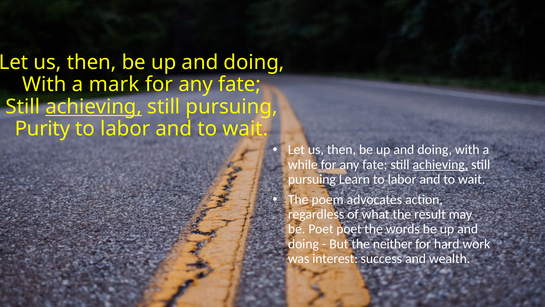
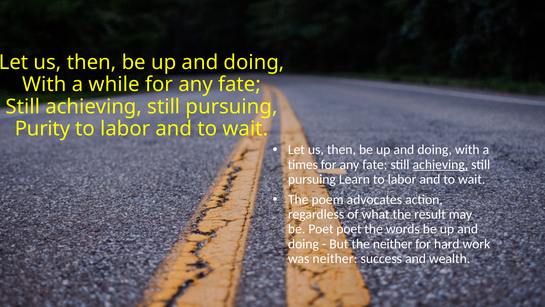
mark: mark -> while
achieving at (94, 107) underline: present -> none
while: while -> times
was interest: interest -> neither
